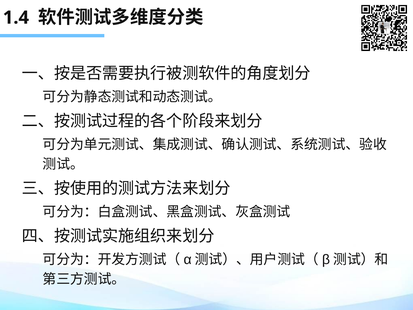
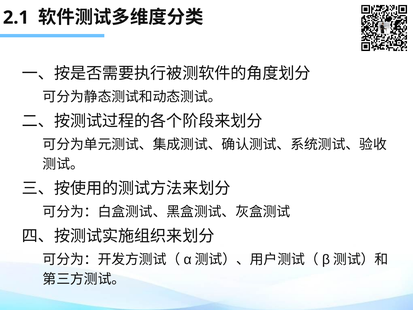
1.4: 1.4 -> 2.1
